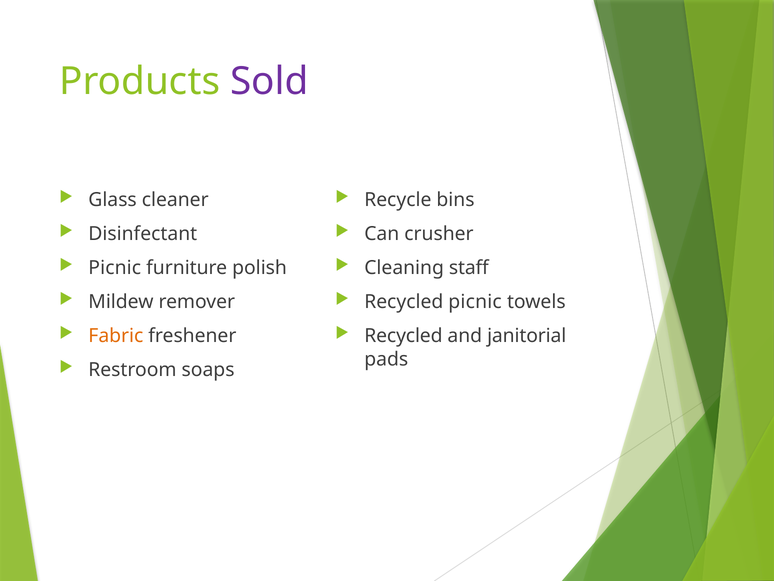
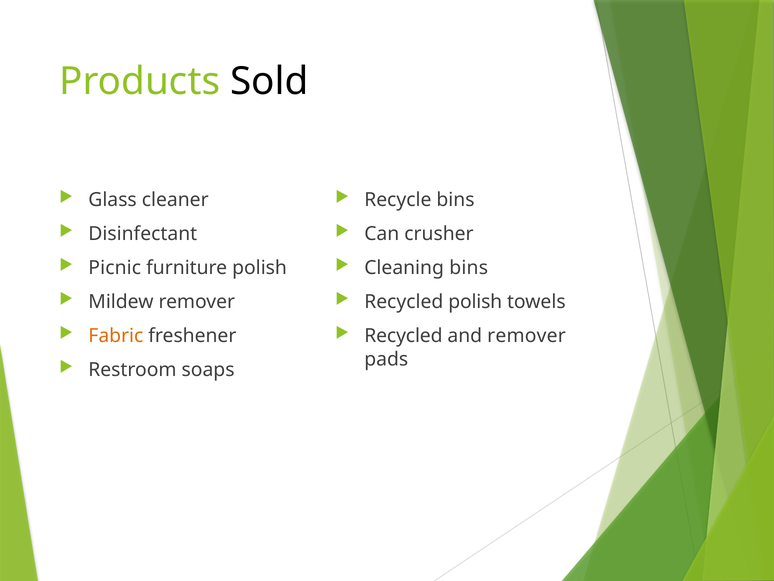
Sold colour: purple -> black
Cleaning staff: staff -> bins
Recycled picnic: picnic -> polish
and janitorial: janitorial -> remover
